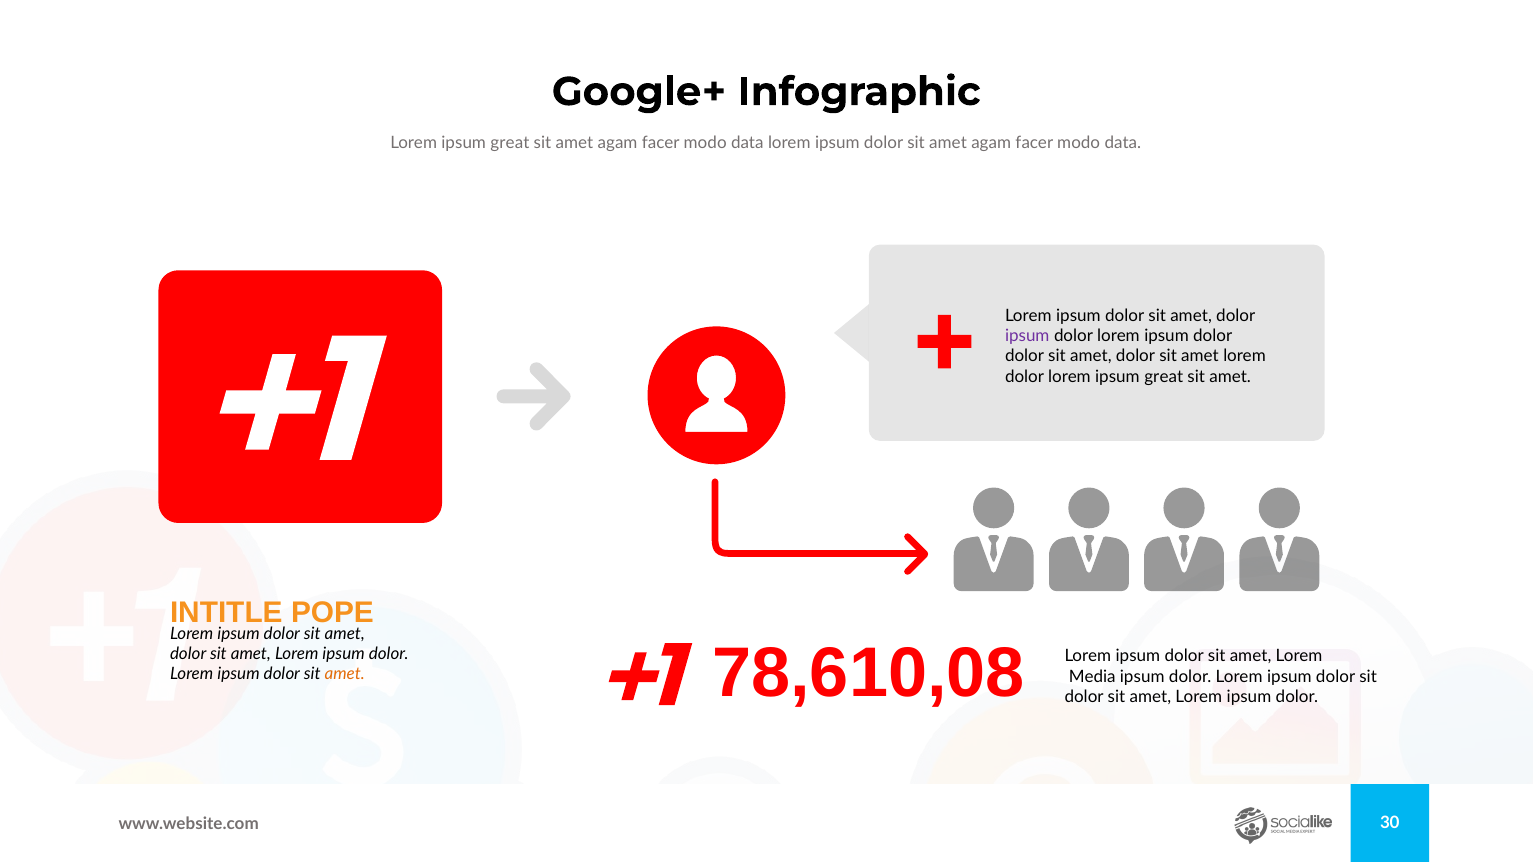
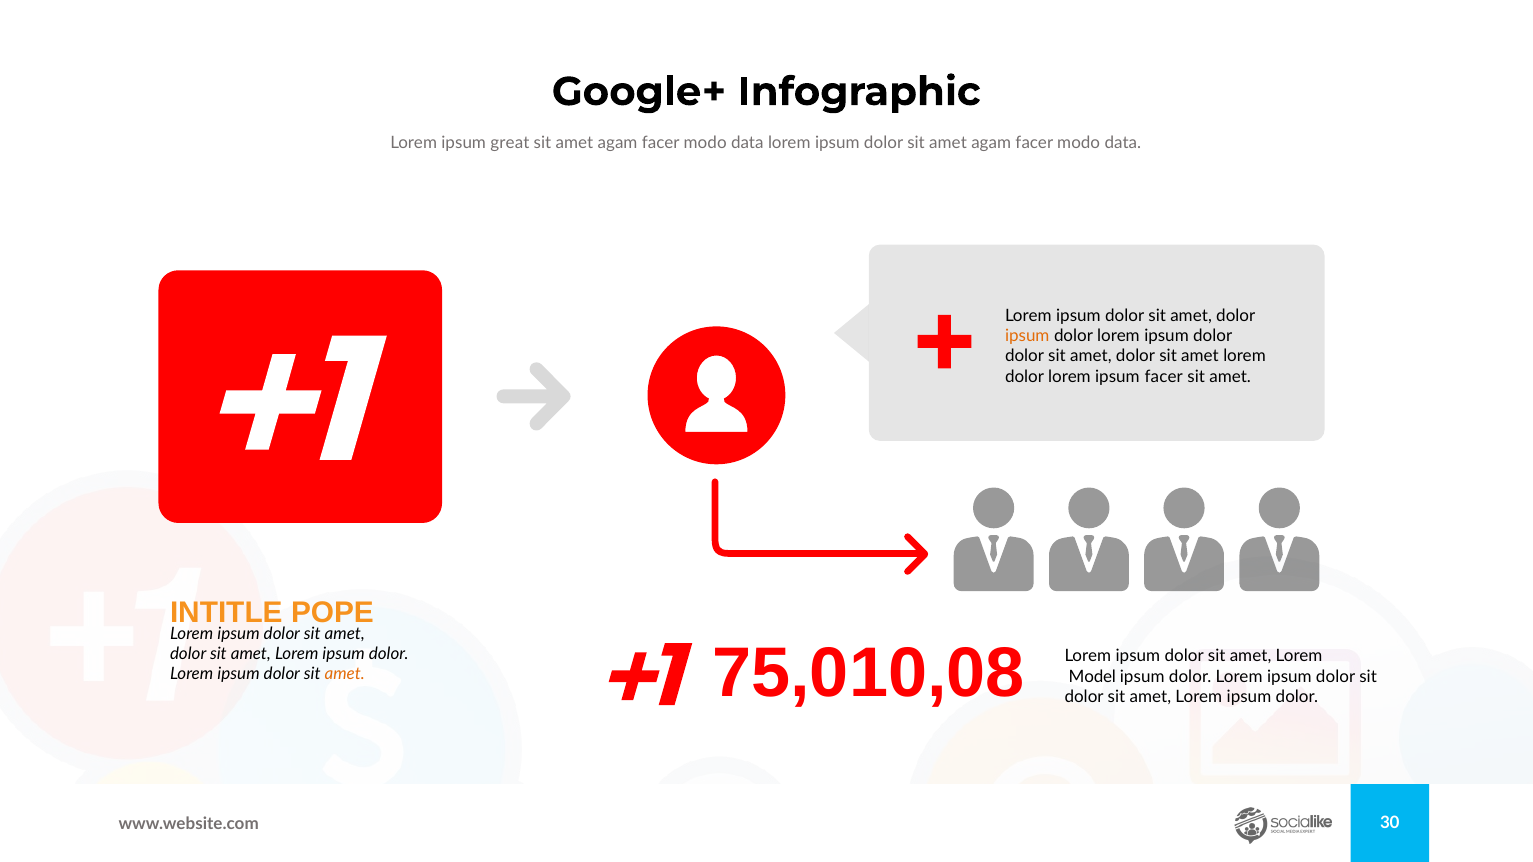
ipsum at (1027, 336) colour: purple -> orange
dolor lorem ipsum great: great -> facer
78,610,08: 78,610,08 -> 75,010,08
Media: Media -> Model
